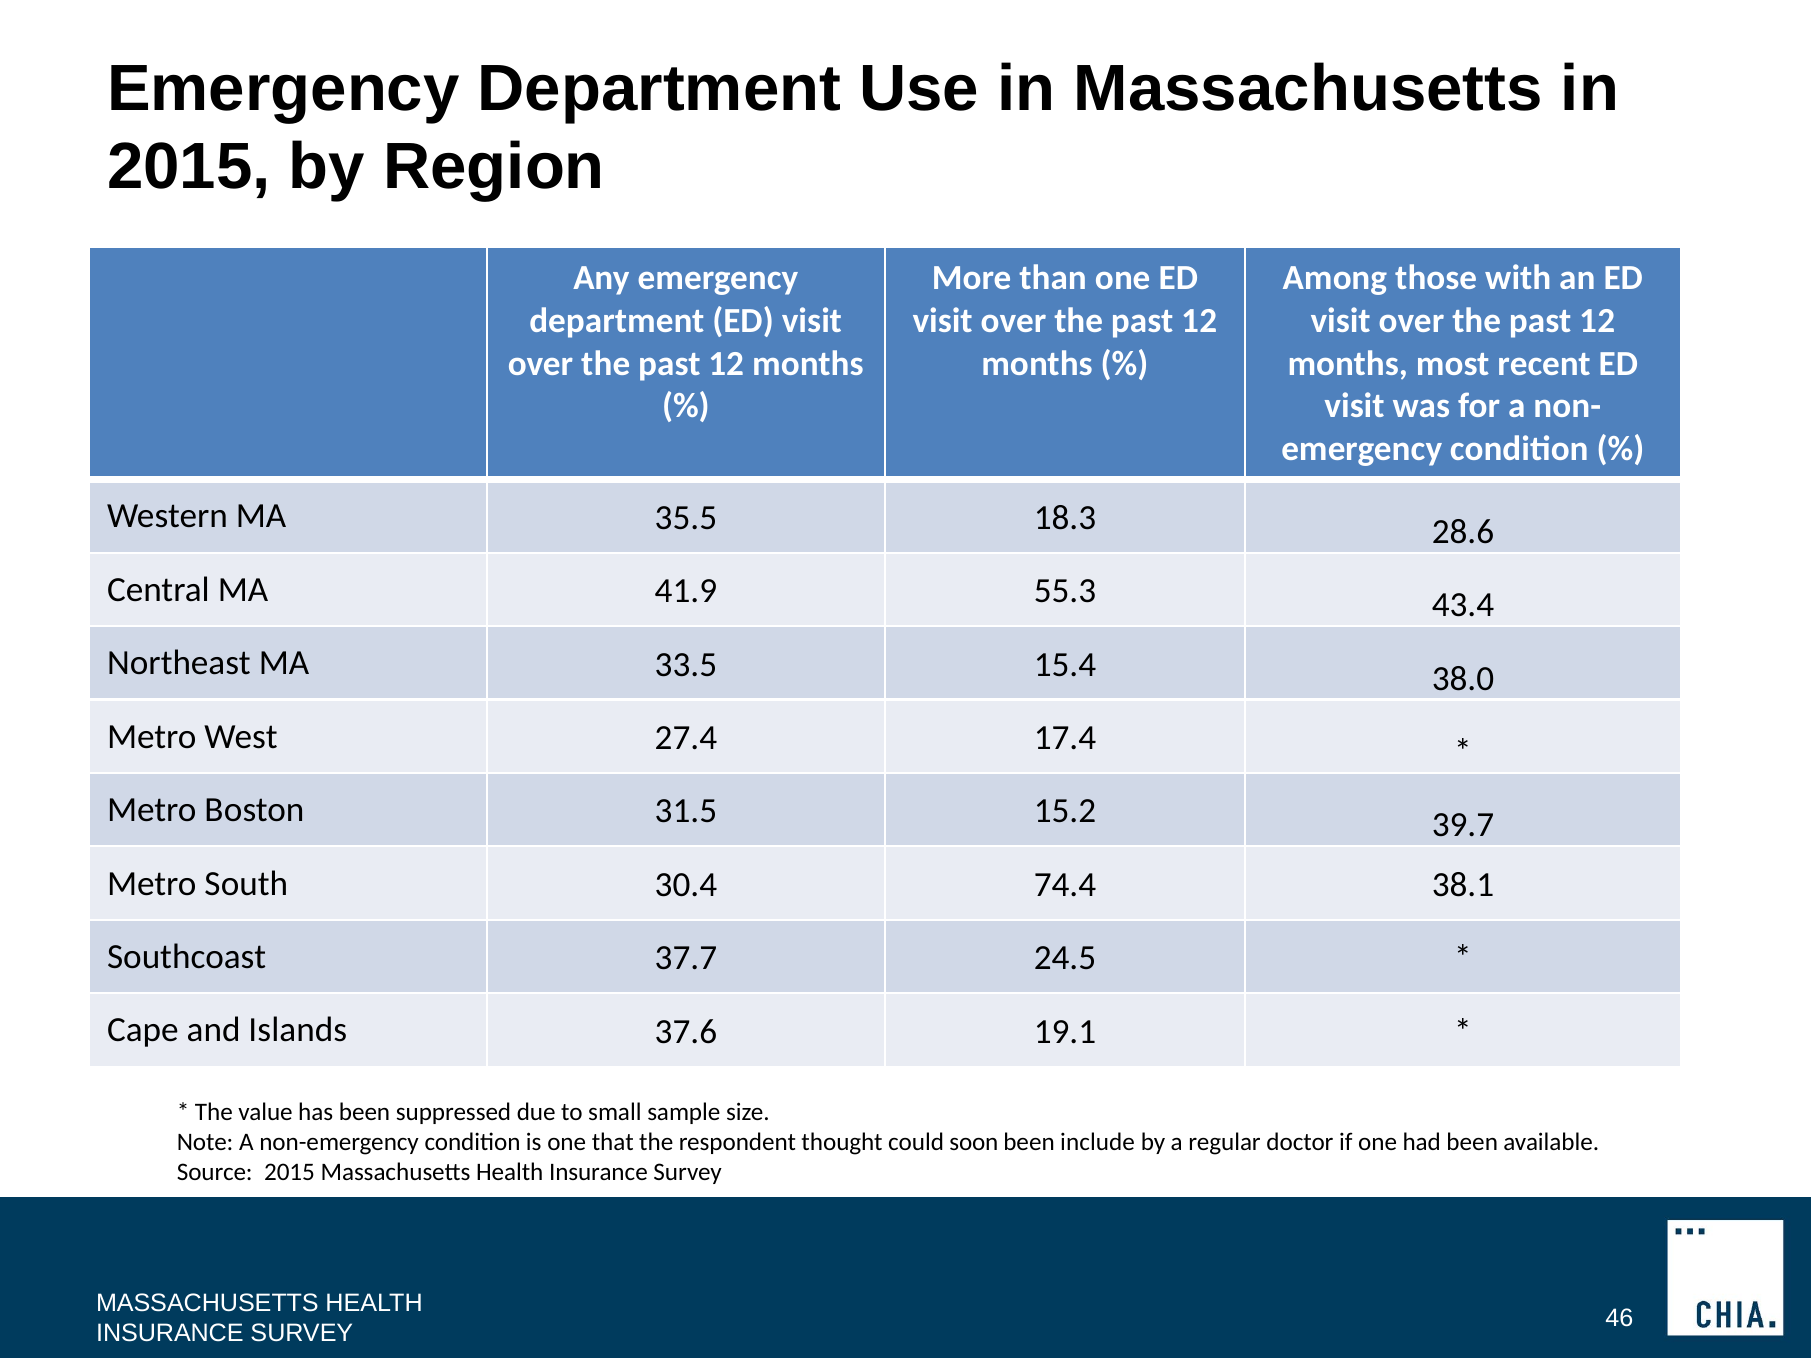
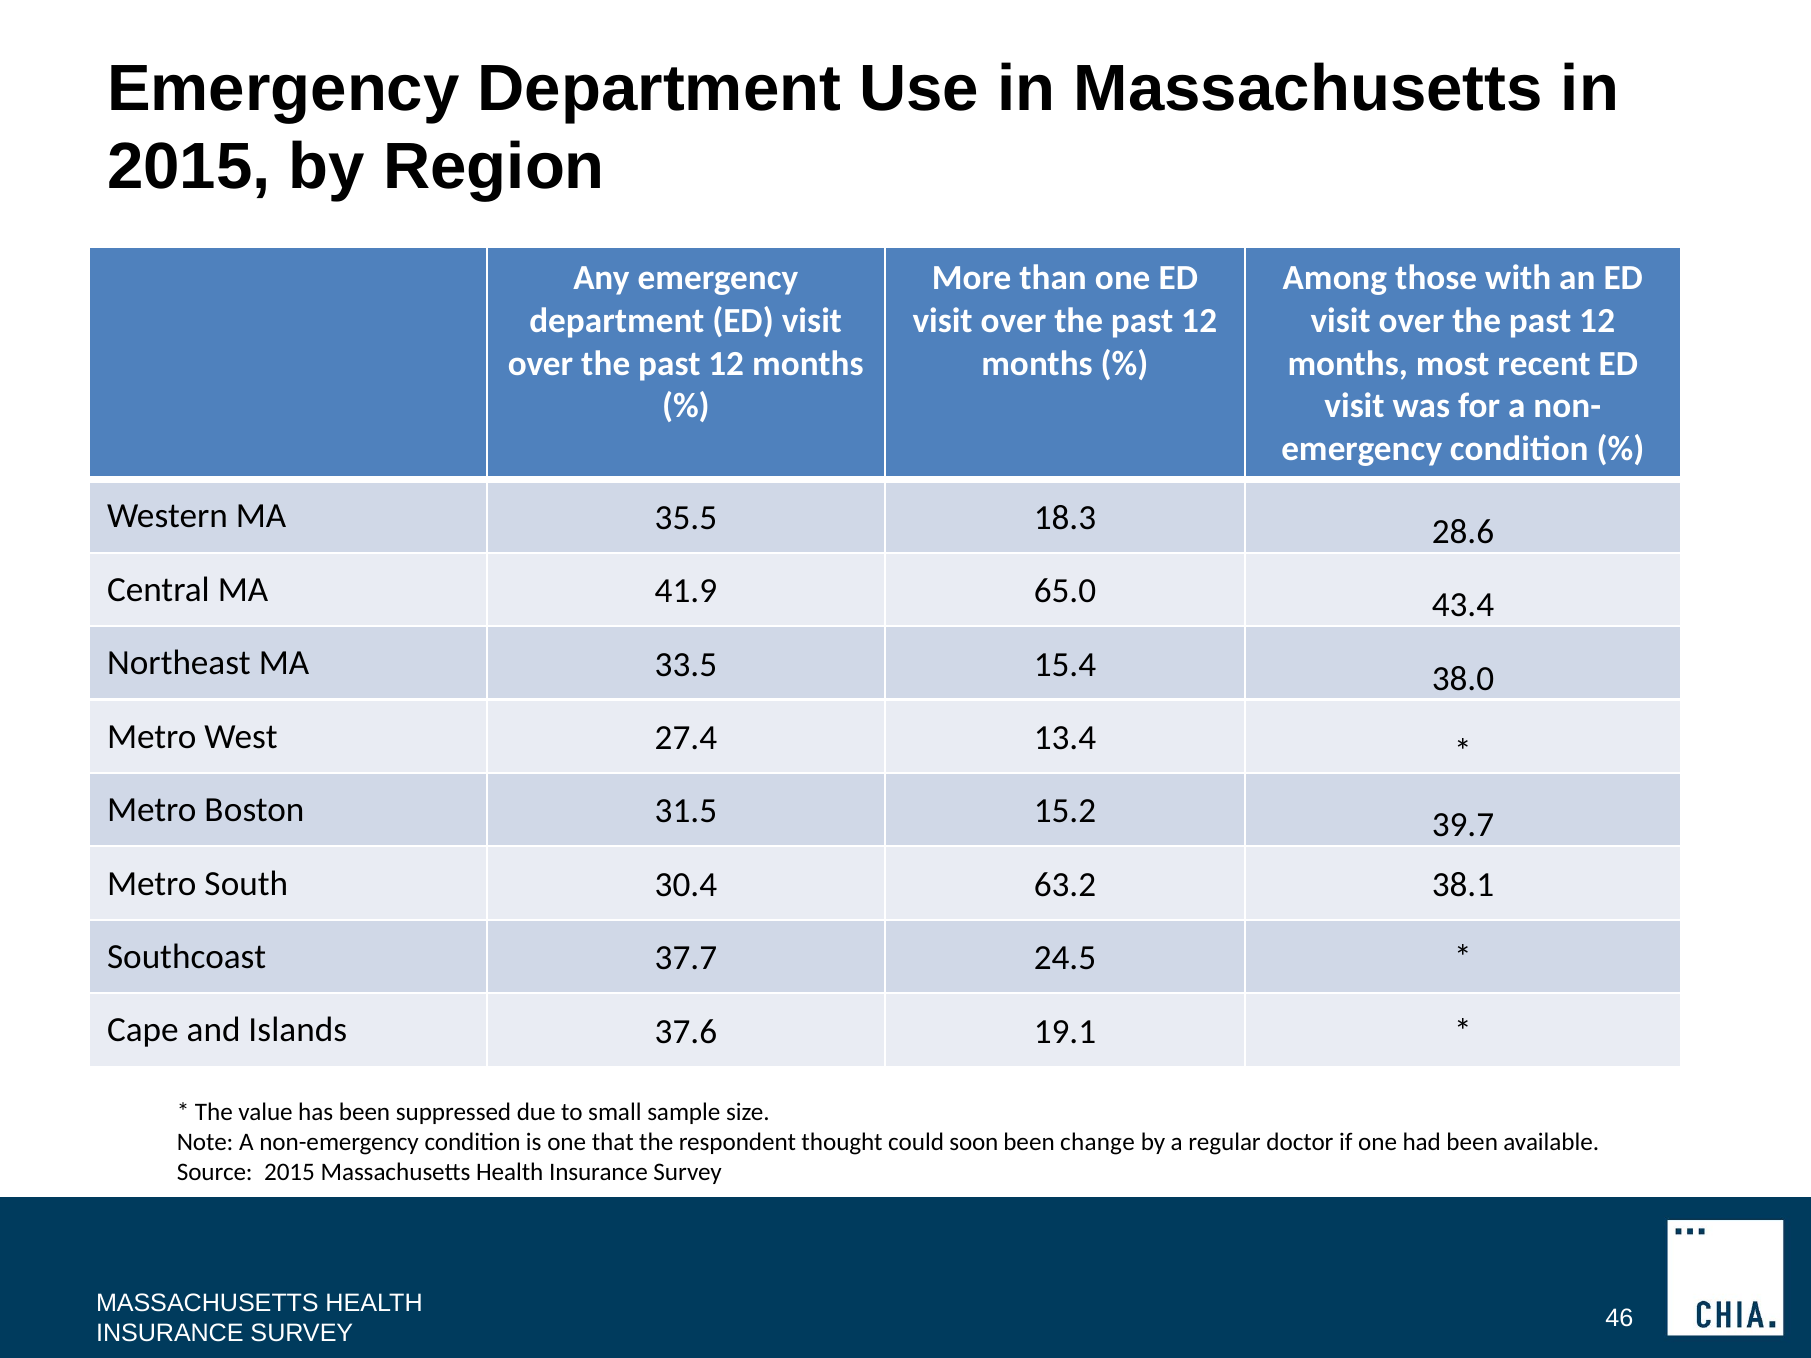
55.3: 55.3 -> 65.0
17.4: 17.4 -> 13.4
74.4: 74.4 -> 63.2
include: include -> change
